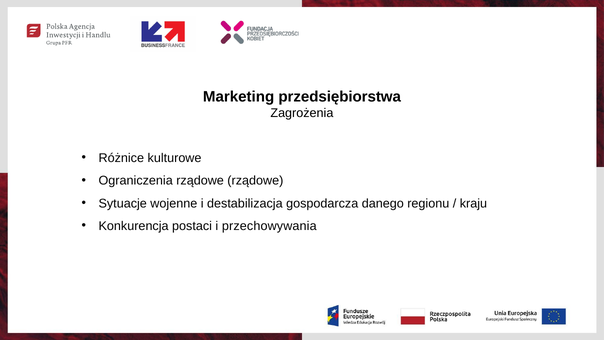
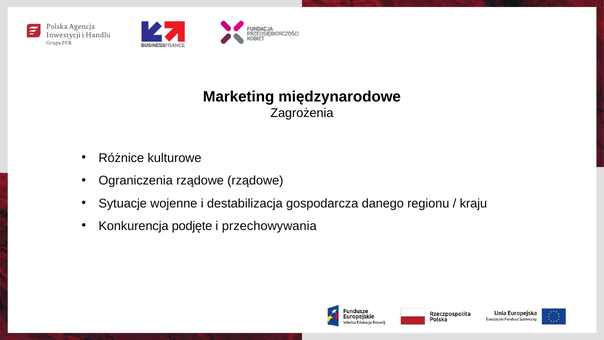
przedsiębiorstwa: przedsiębiorstwa -> międzynarodowe
postaci: postaci -> podjęte
